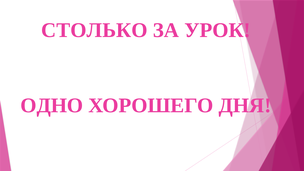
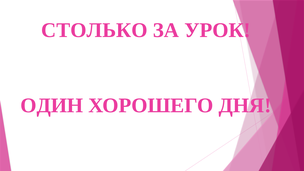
ОДНО: ОДНО -> ОДИН
